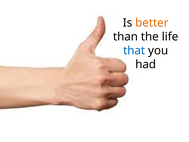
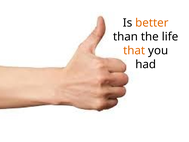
that colour: blue -> orange
